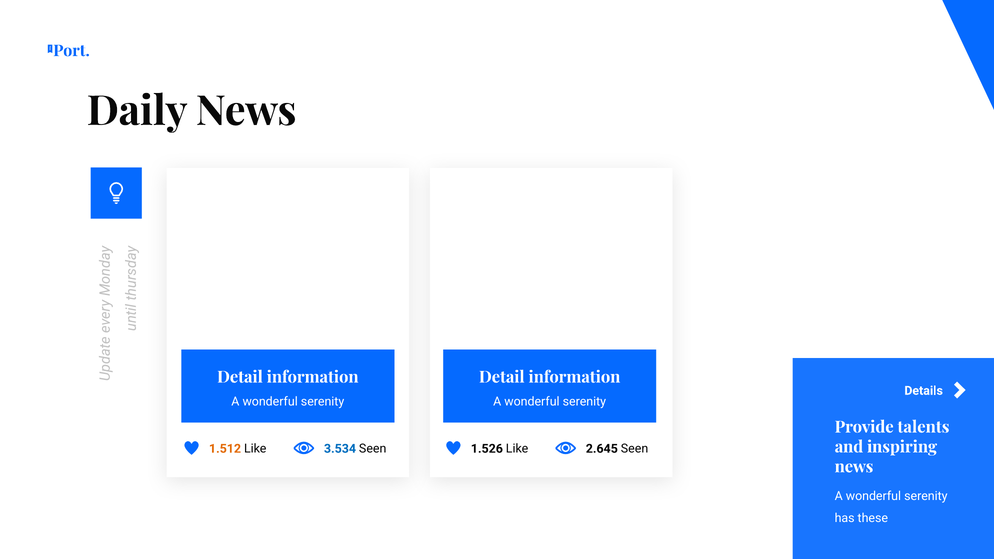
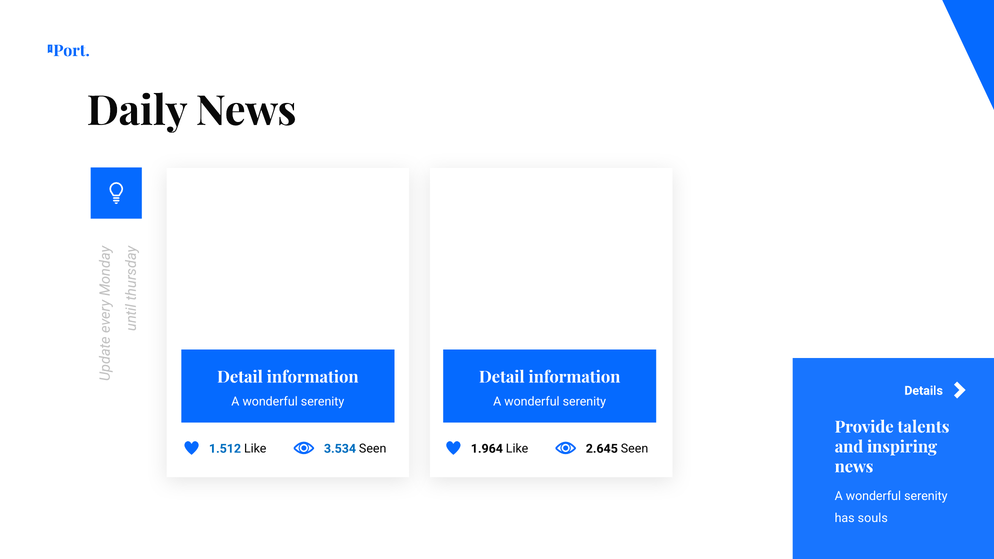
1.512 colour: orange -> blue
1.526: 1.526 -> 1.964
these: these -> souls
